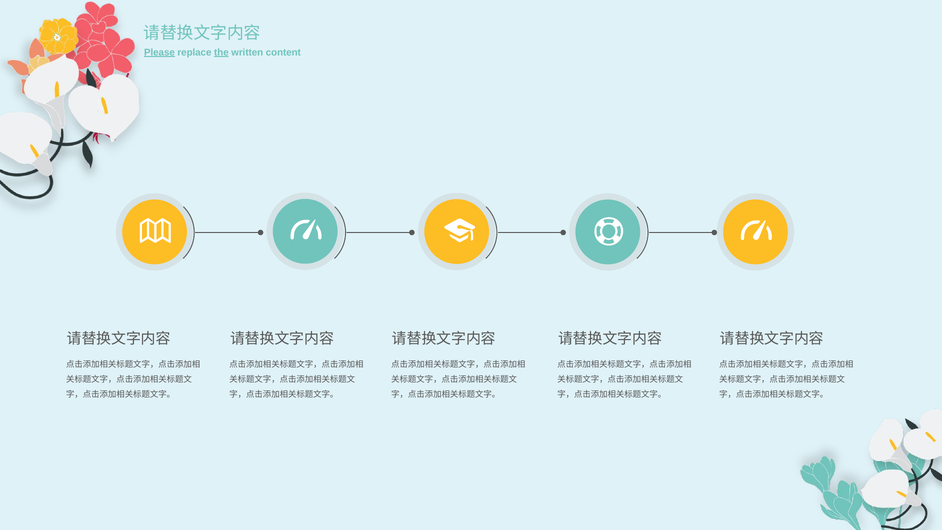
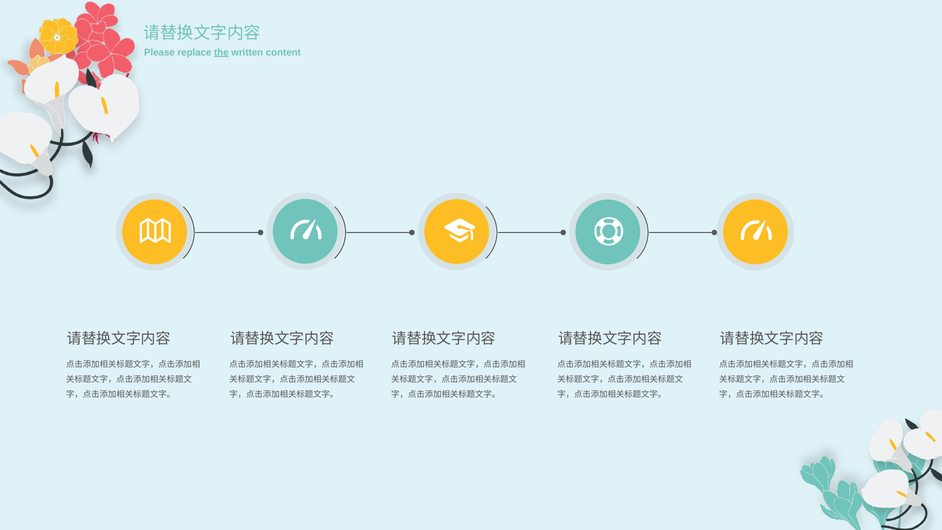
Please underline: present -> none
